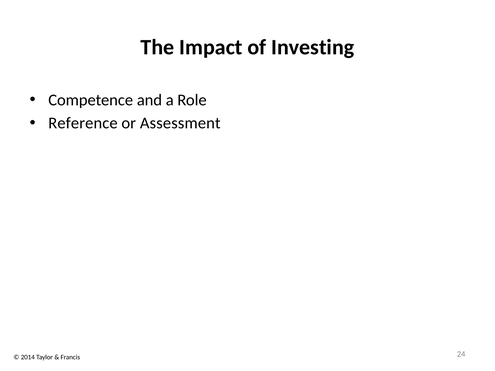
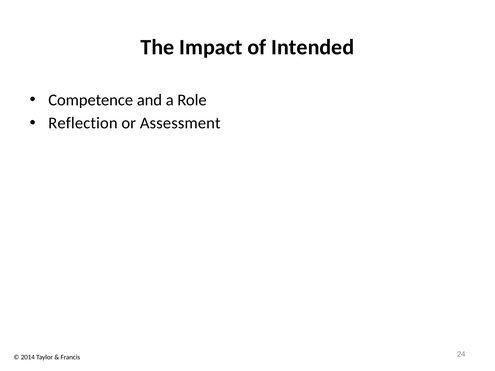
Investing: Investing -> Intended
Reference: Reference -> Reflection
